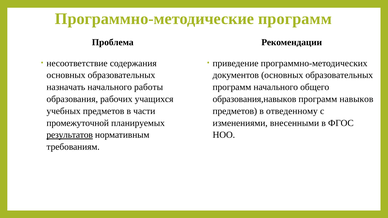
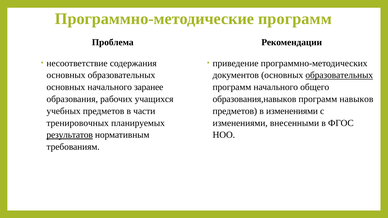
образовательных at (339, 75) underline: none -> present
назначать at (66, 87): назначать -> основных
работы: работы -> заранее
в отведенному: отведенному -> изменениями
промежуточной: промежуточной -> тренировочных
